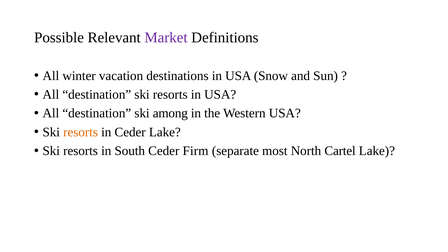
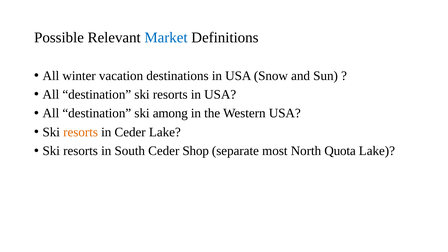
Market colour: purple -> blue
Firm: Firm -> Shop
Cartel: Cartel -> Quota
